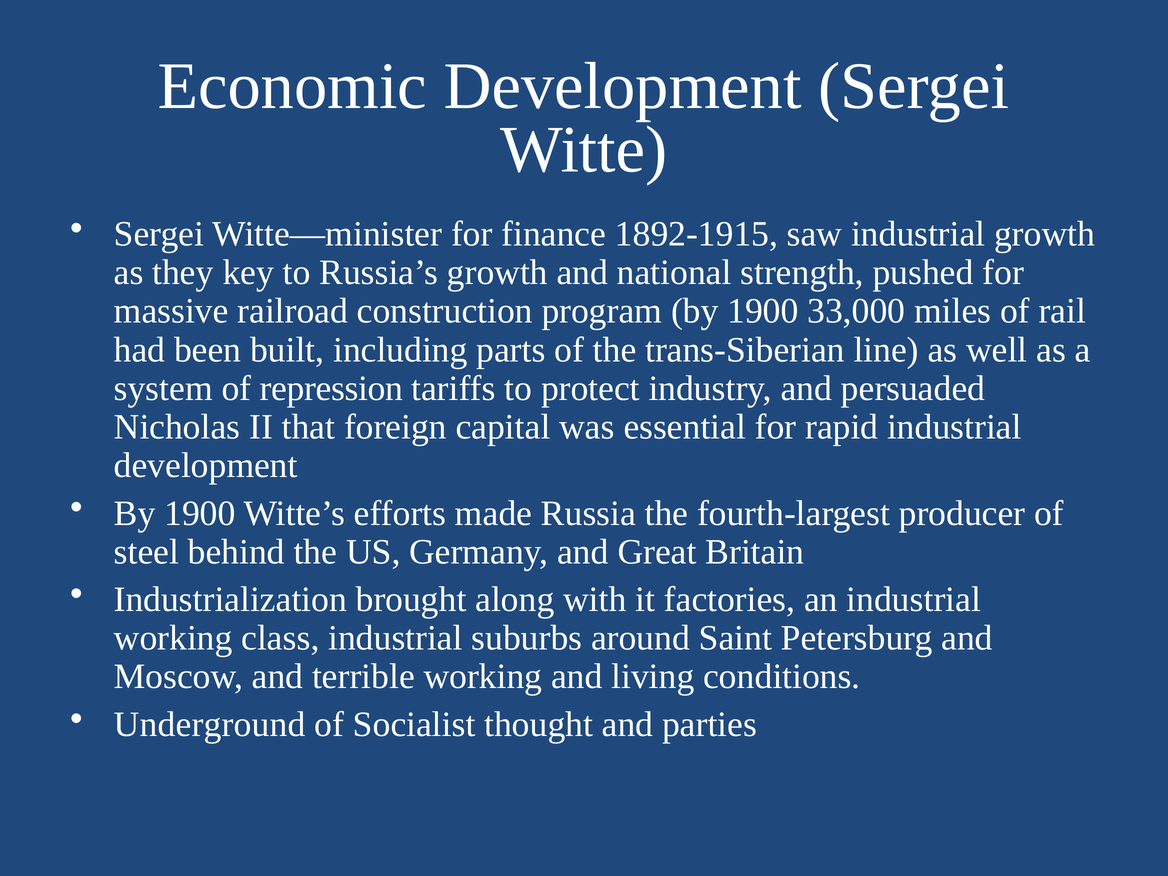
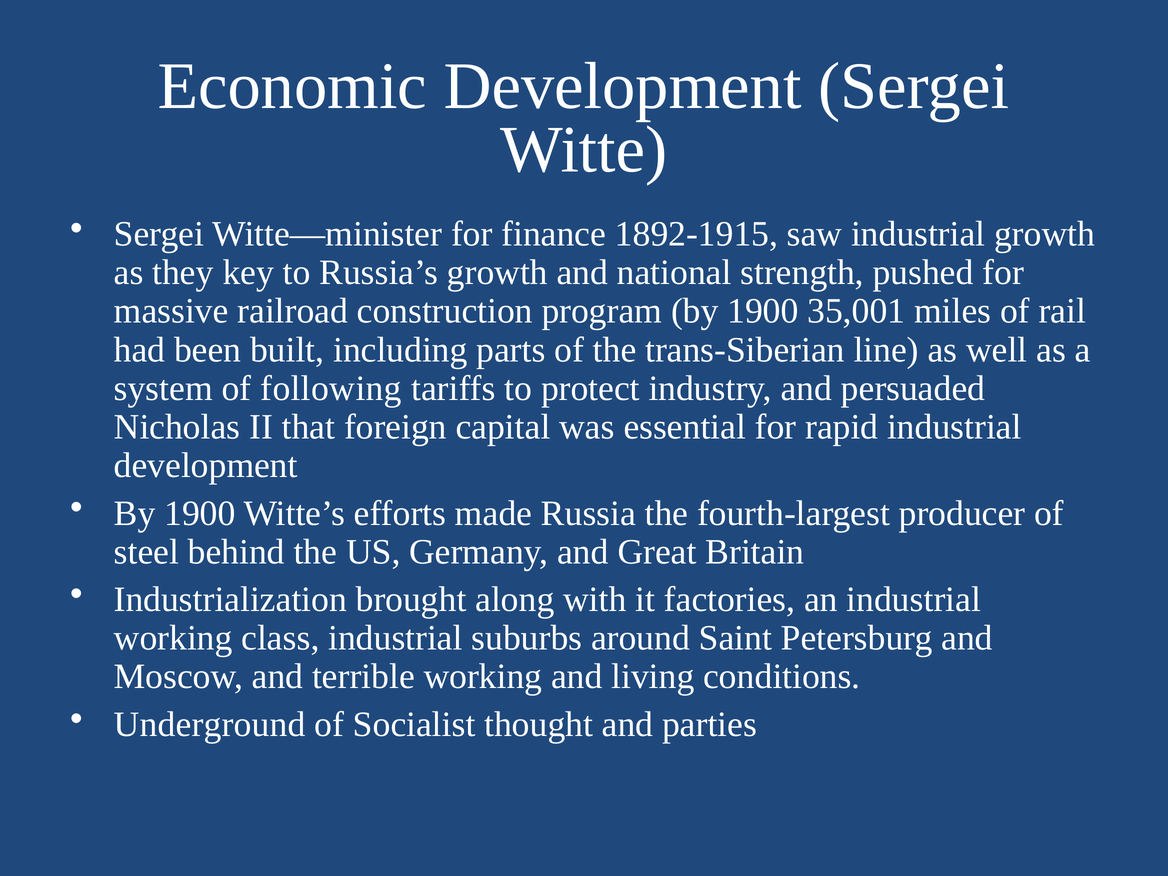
33,000: 33,000 -> 35,001
repression: repression -> following
